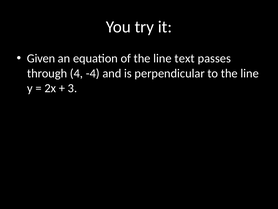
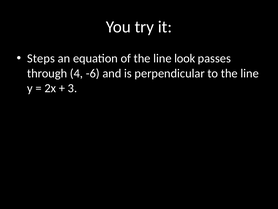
Given: Given -> Steps
text: text -> look
-4: -4 -> -6
